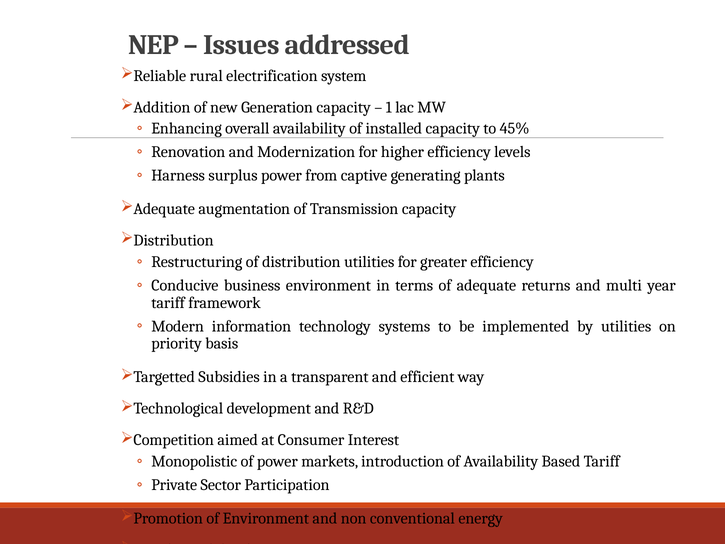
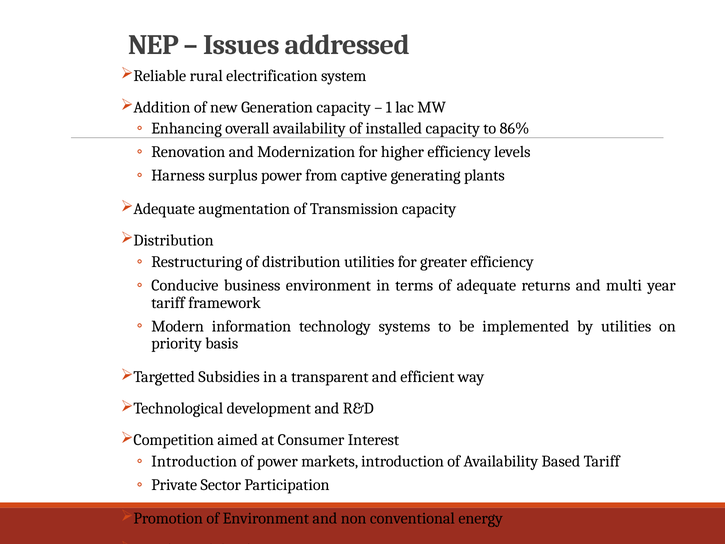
45%: 45% -> 86%
Monopolistic at (194, 461): Monopolistic -> Introduction
